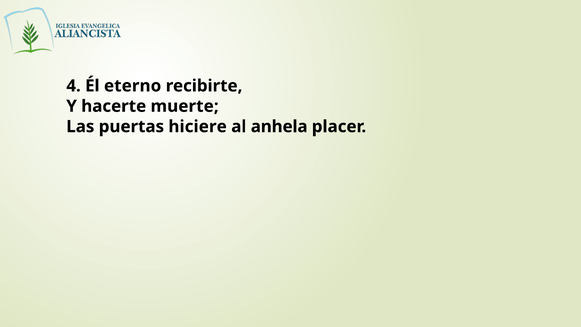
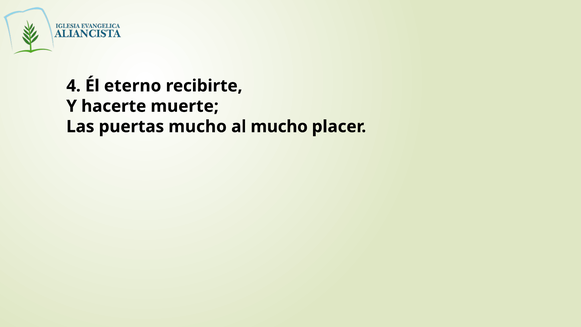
puertas hiciere: hiciere -> mucho
al anhela: anhela -> mucho
